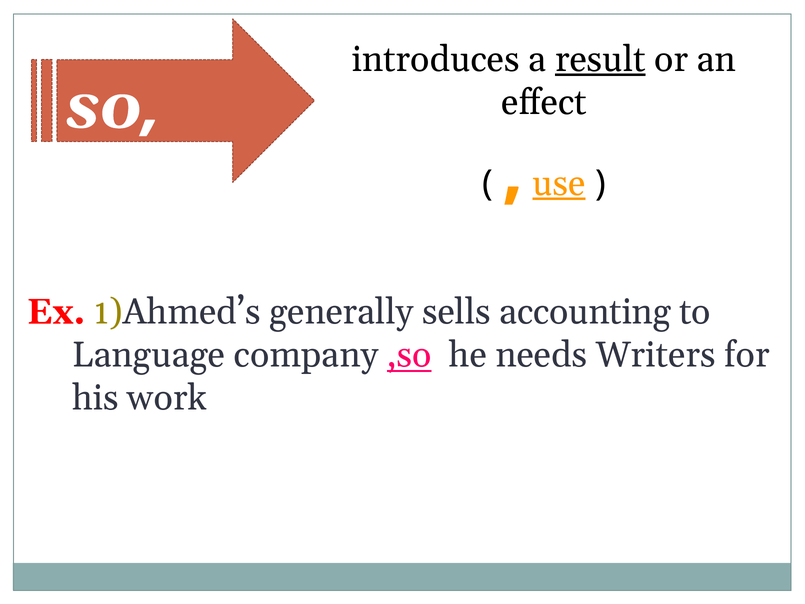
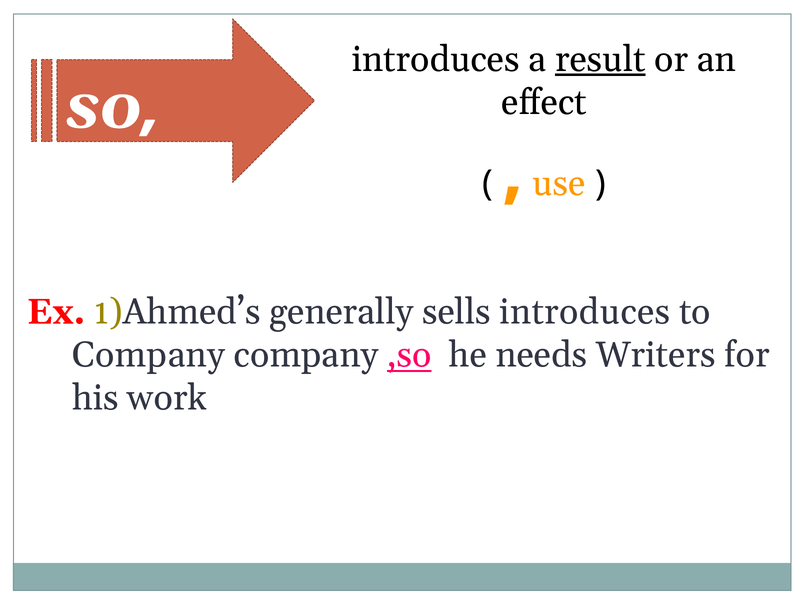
use underline: present -> none
sells accounting: accounting -> introduces
Language at (149, 355): Language -> Company
